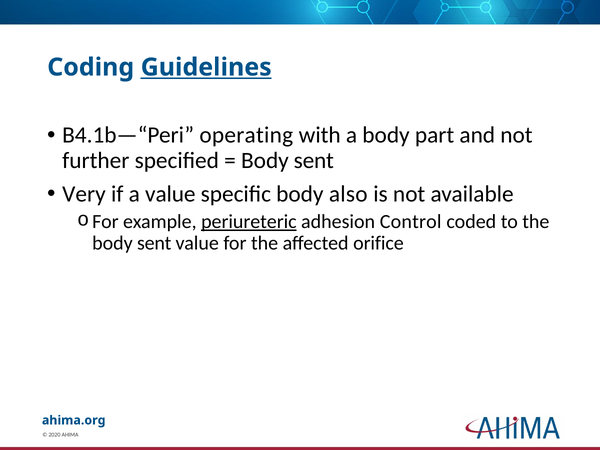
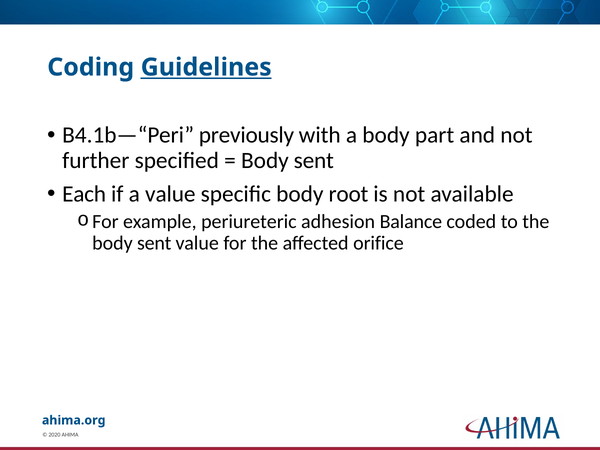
operating: operating -> previously
Very: Very -> Each
also: also -> root
periureteric underline: present -> none
Control: Control -> Balance
